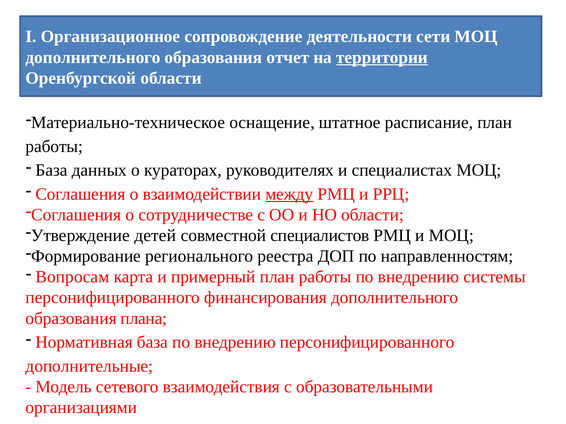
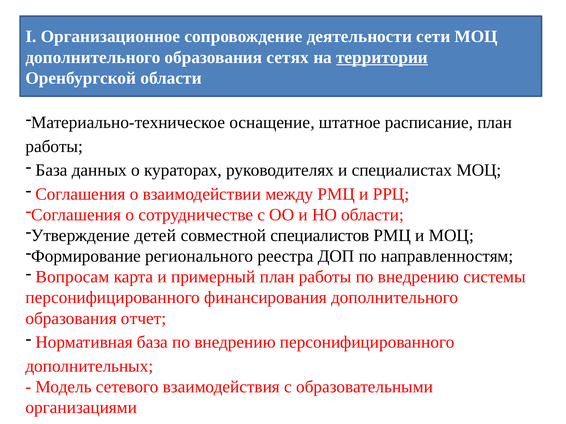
отчет: отчет -> сетях
между underline: present -> none
плана: плана -> отчет
дополнительные: дополнительные -> дополнительных
